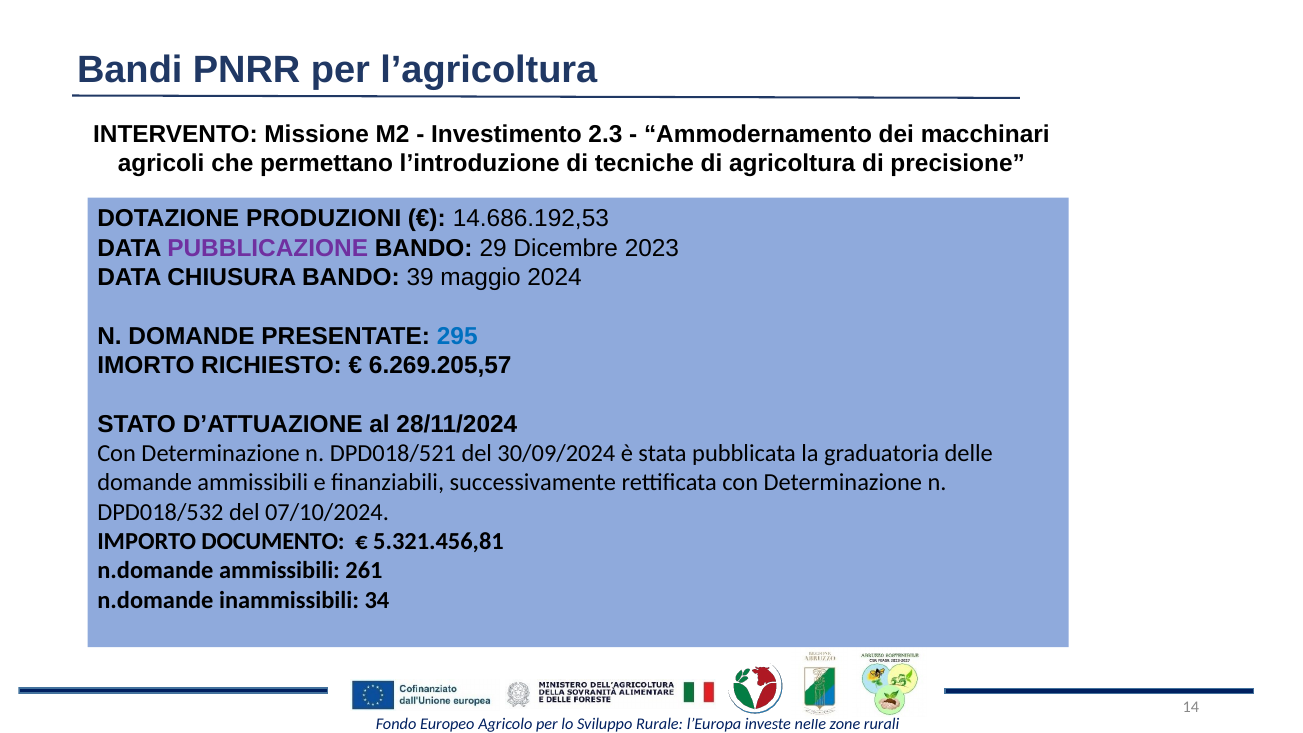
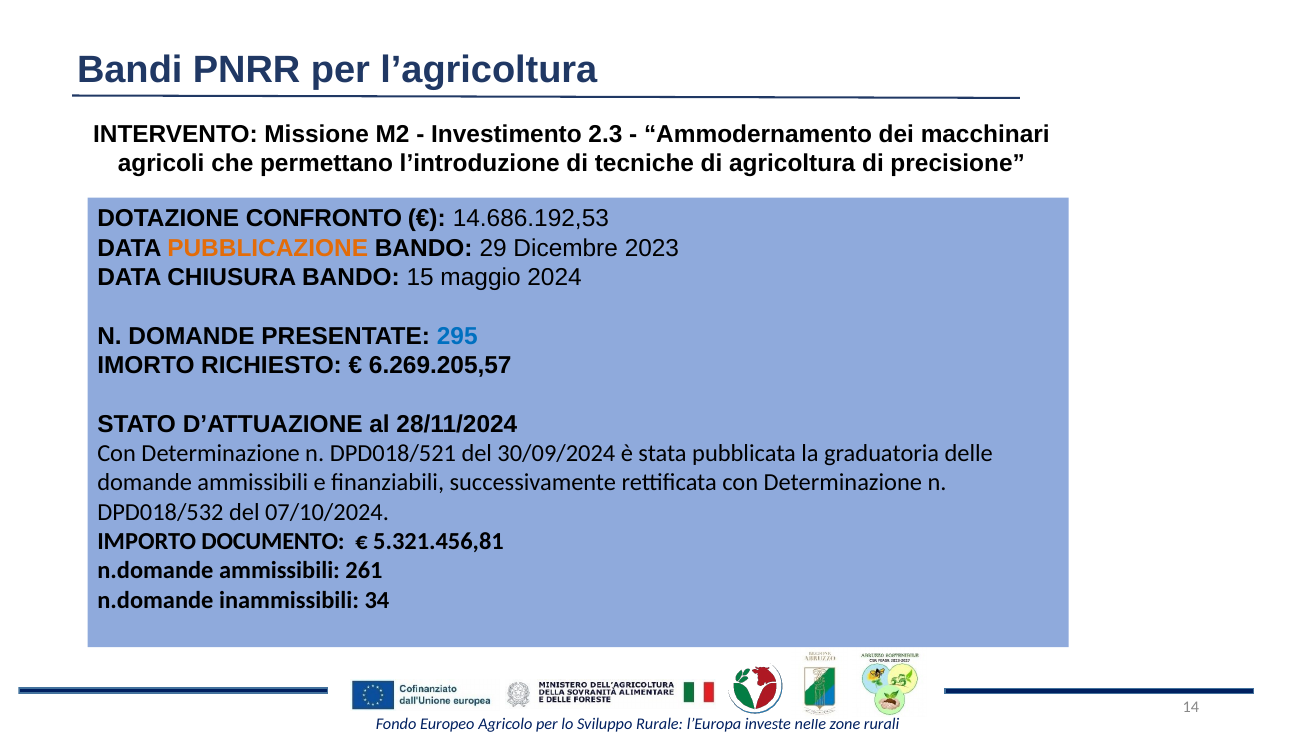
PRODUZIONI: PRODUZIONI -> CONFRONTO
PUBBLICAZIONE colour: purple -> orange
39: 39 -> 15
